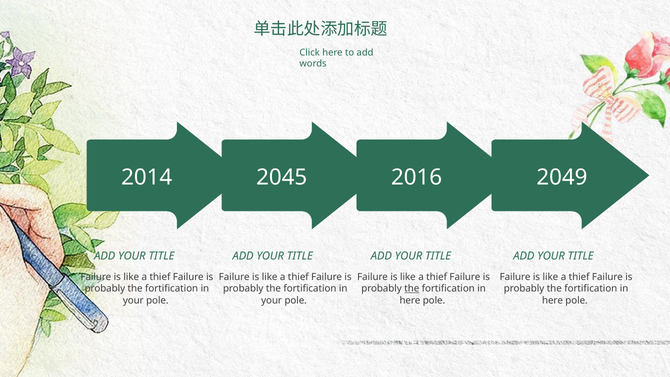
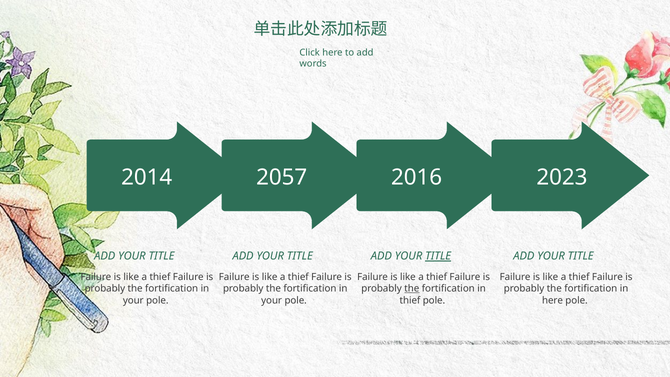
2045: 2045 -> 2057
2049: 2049 -> 2023
TITLE at (438, 256) underline: none -> present
here at (410, 300): here -> thief
